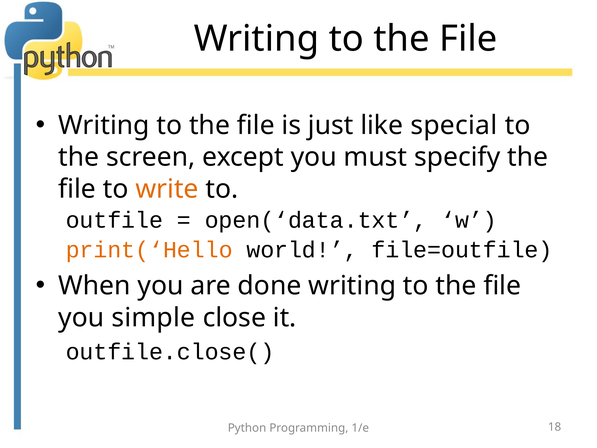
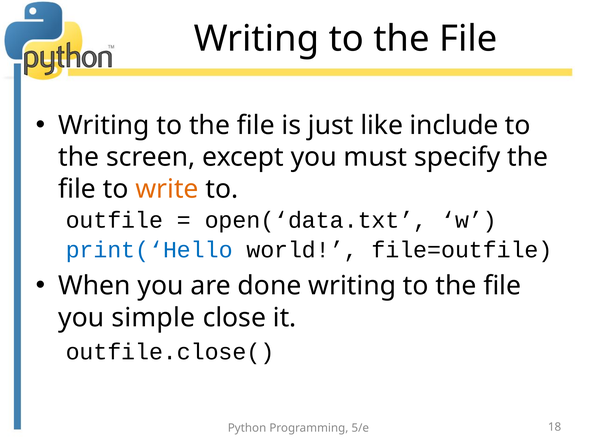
special: special -> include
print(‘Hello colour: orange -> blue
1/e: 1/e -> 5/e
